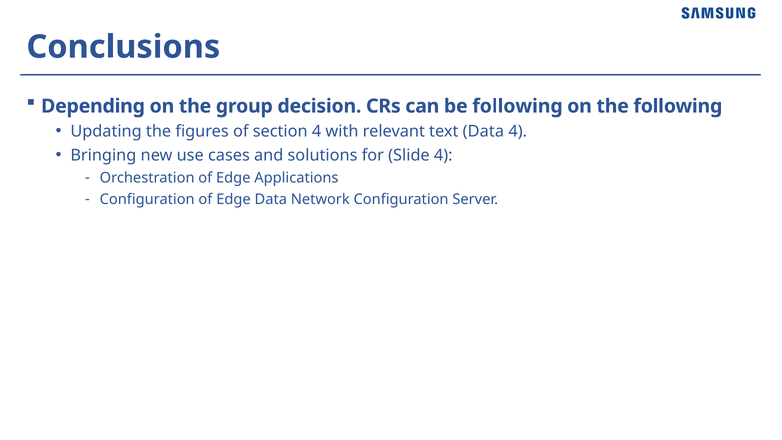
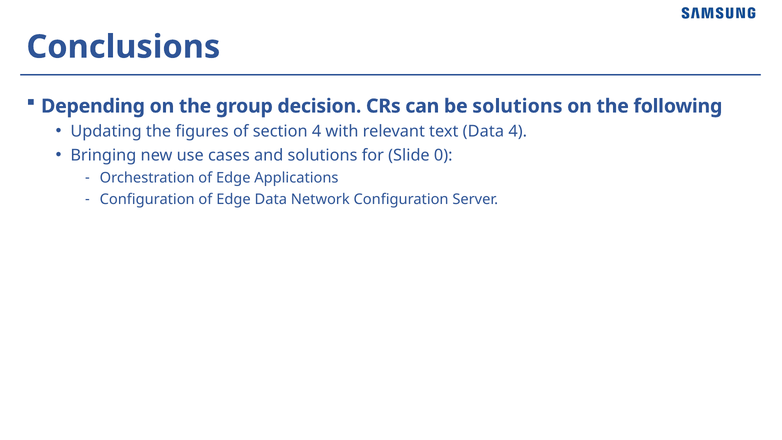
be following: following -> solutions
Slide 4: 4 -> 0
